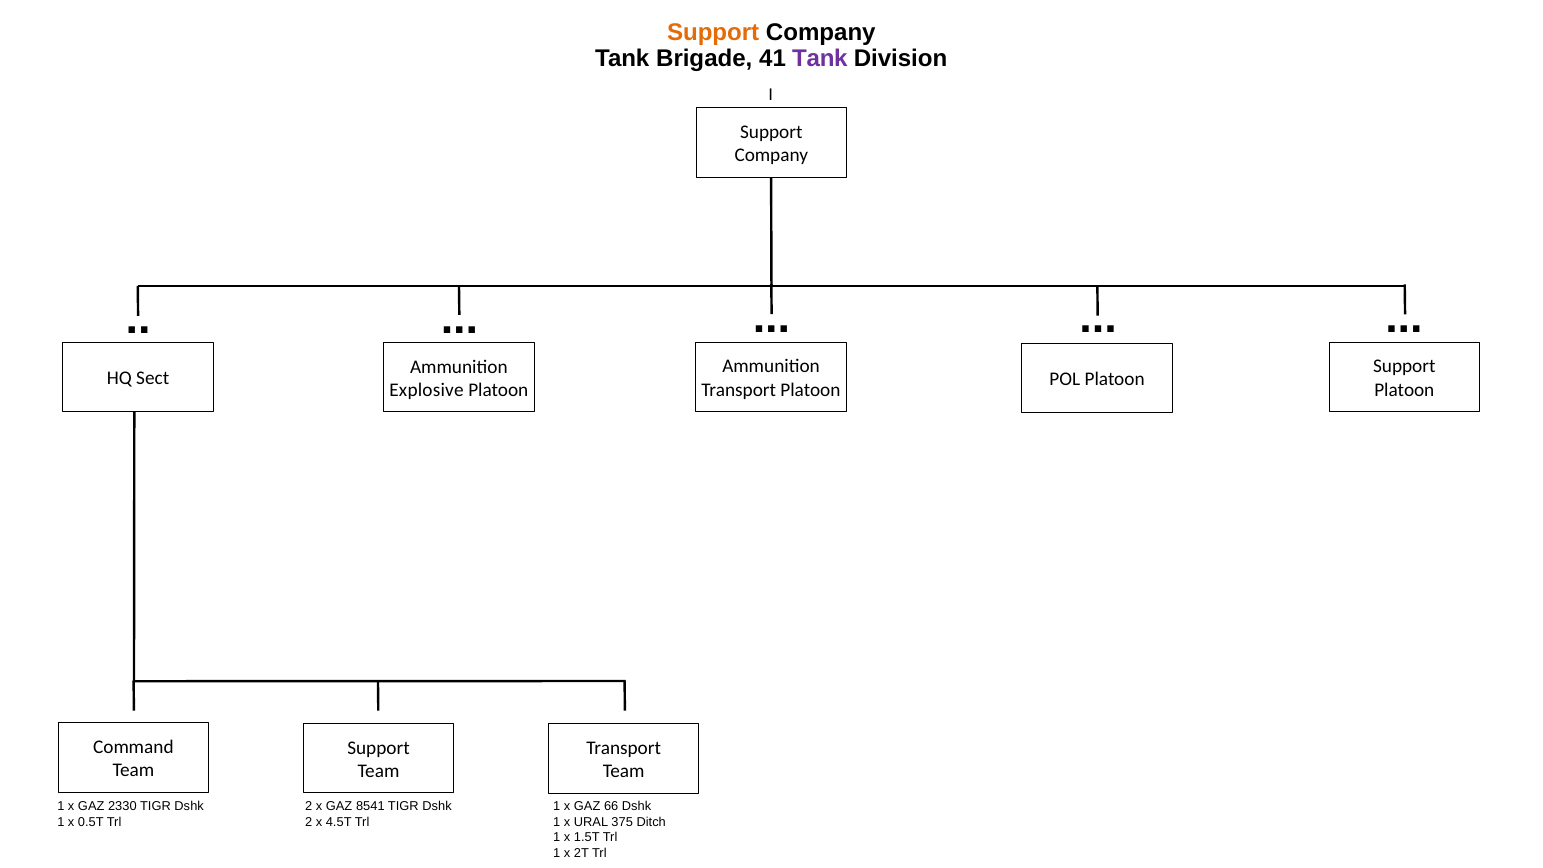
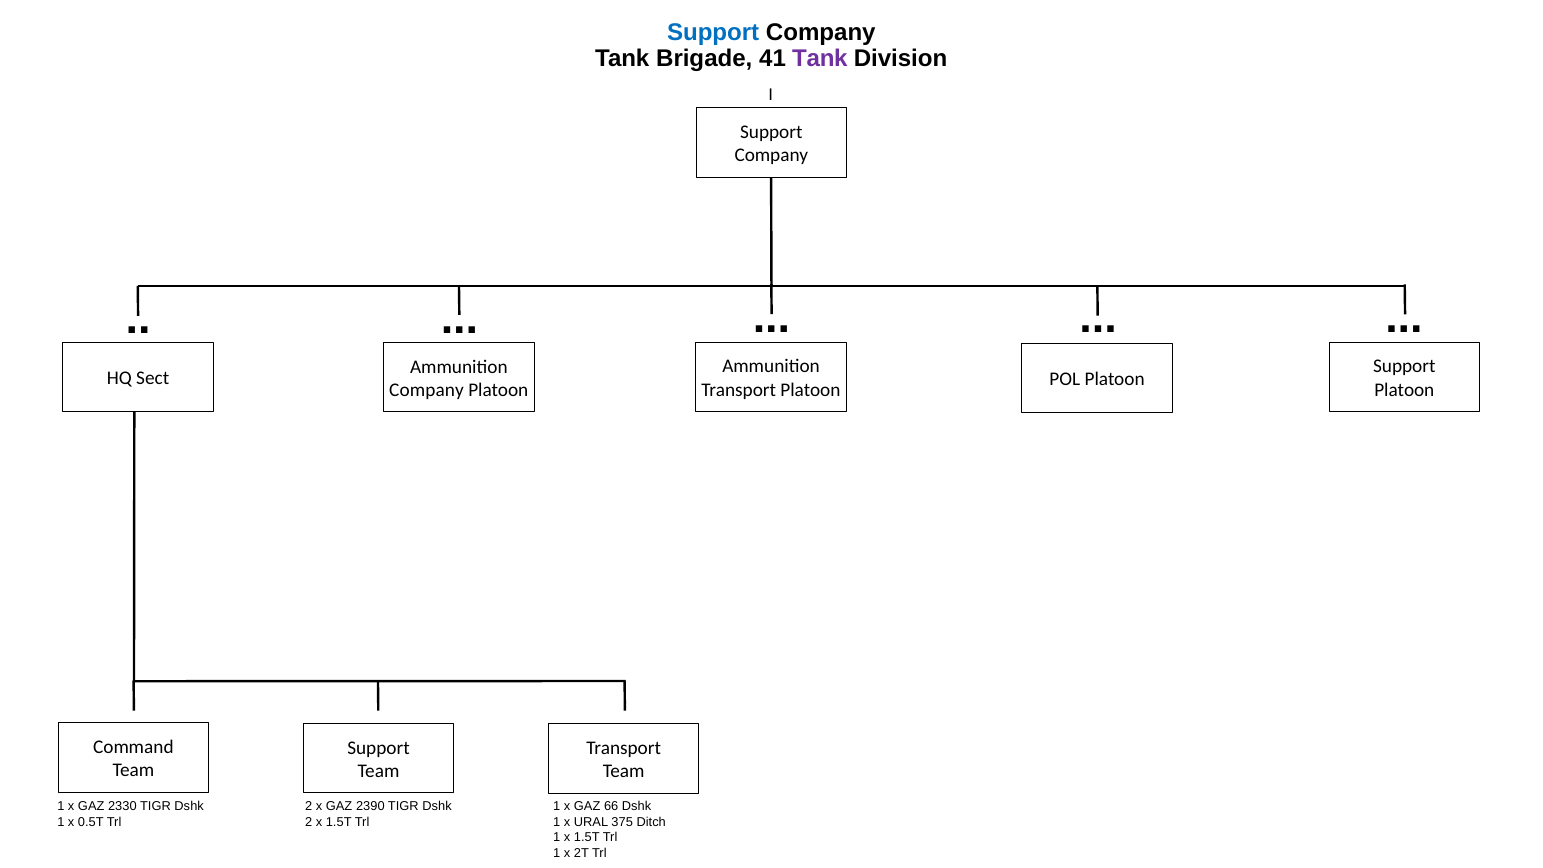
Support at (713, 32) colour: orange -> blue
Explosive at (426, 390): Explosive -> Company
8541: 8541 -> 2390
2 x 4.5T: 4.5T -> 1.5T
